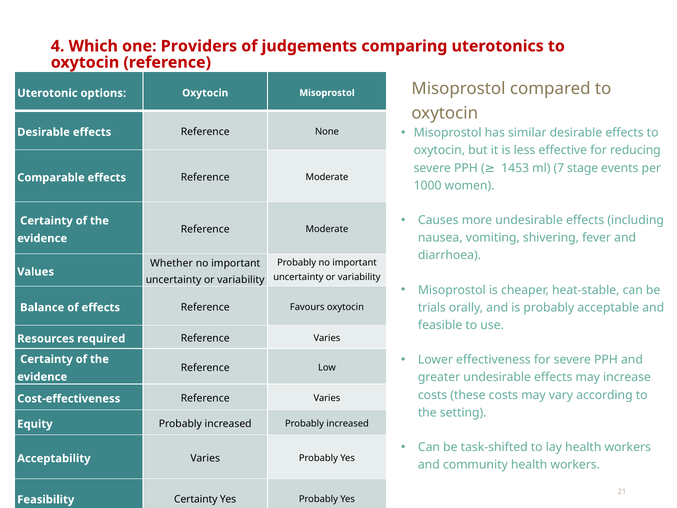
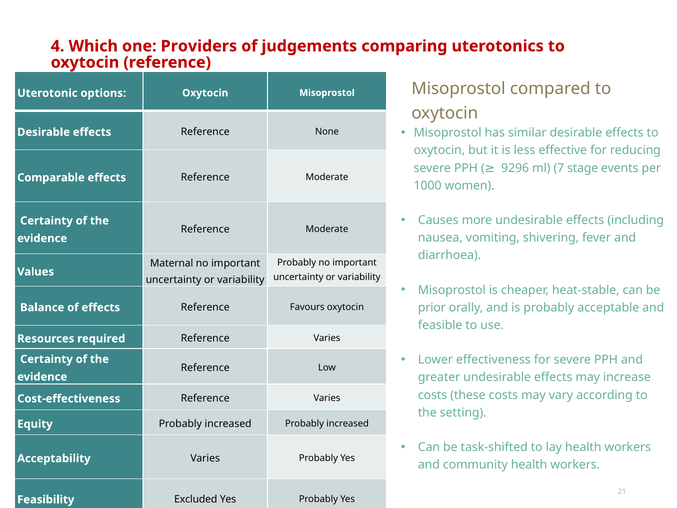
1453: 1453 -> 9296
Whether: Whether -> Maternal
trials: trials -> prior
Certainty at (196, 499): Certainty -> Excluded
